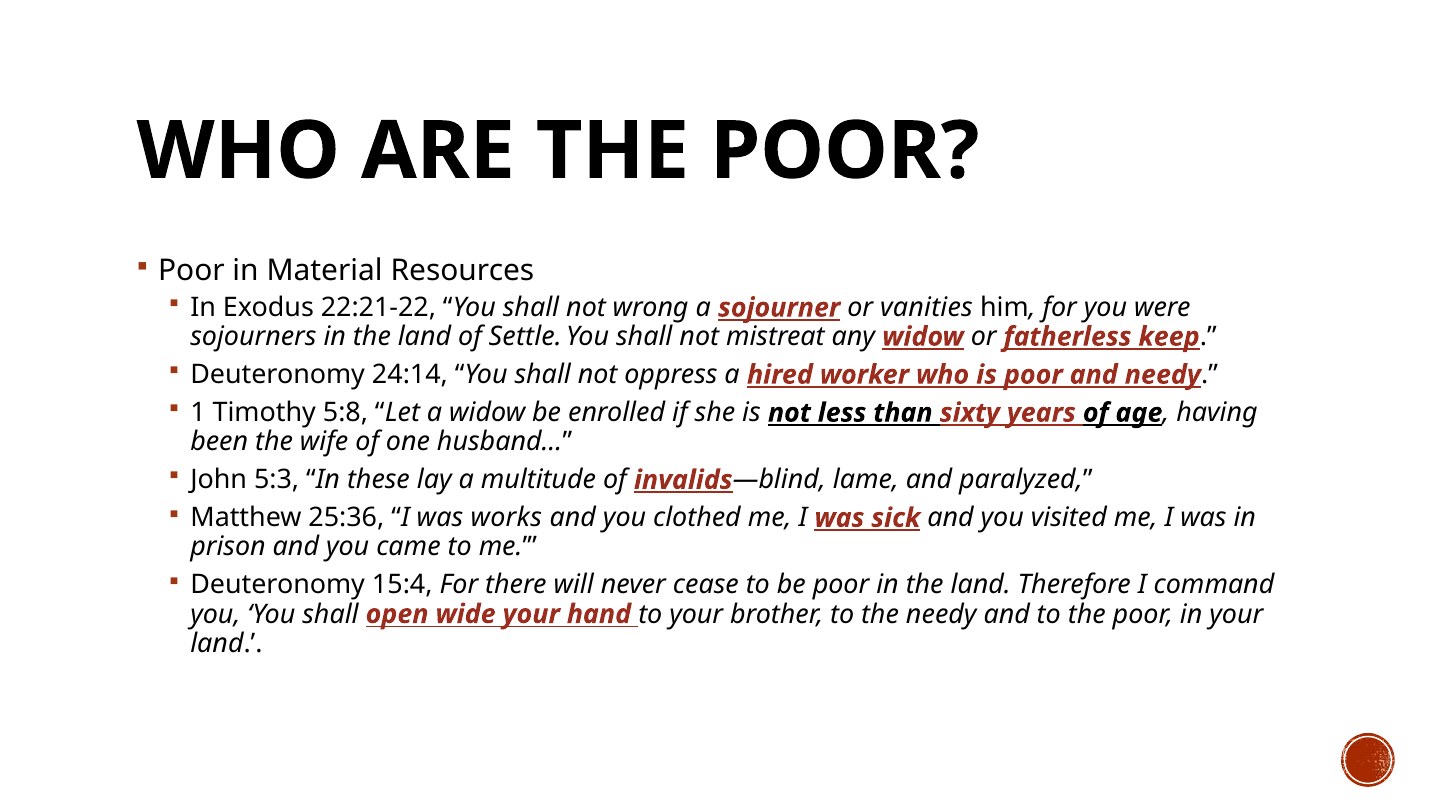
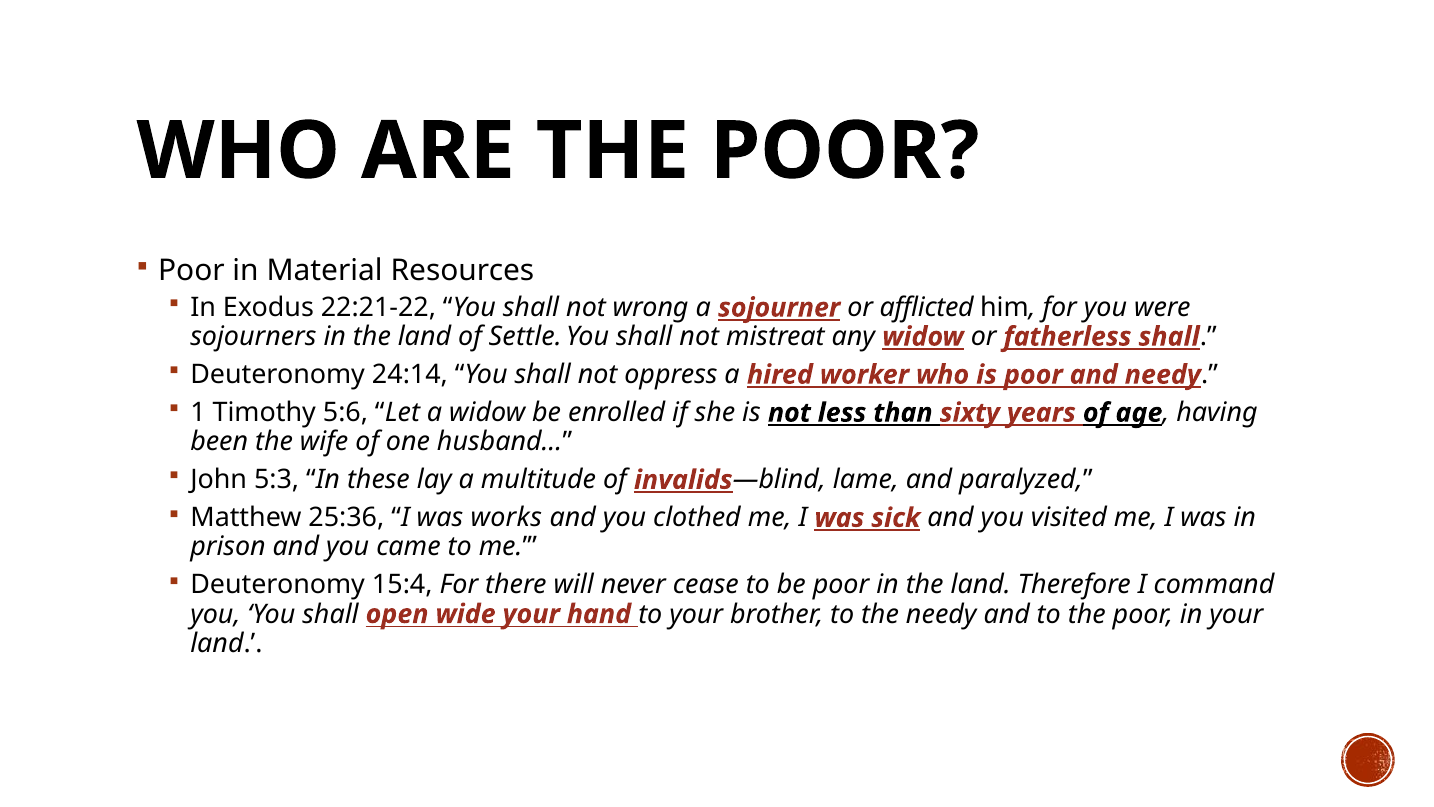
vanities: vanities -> afflicted
fatherless keep: keep -> shall
5:8: 5:8 -> 5:6
